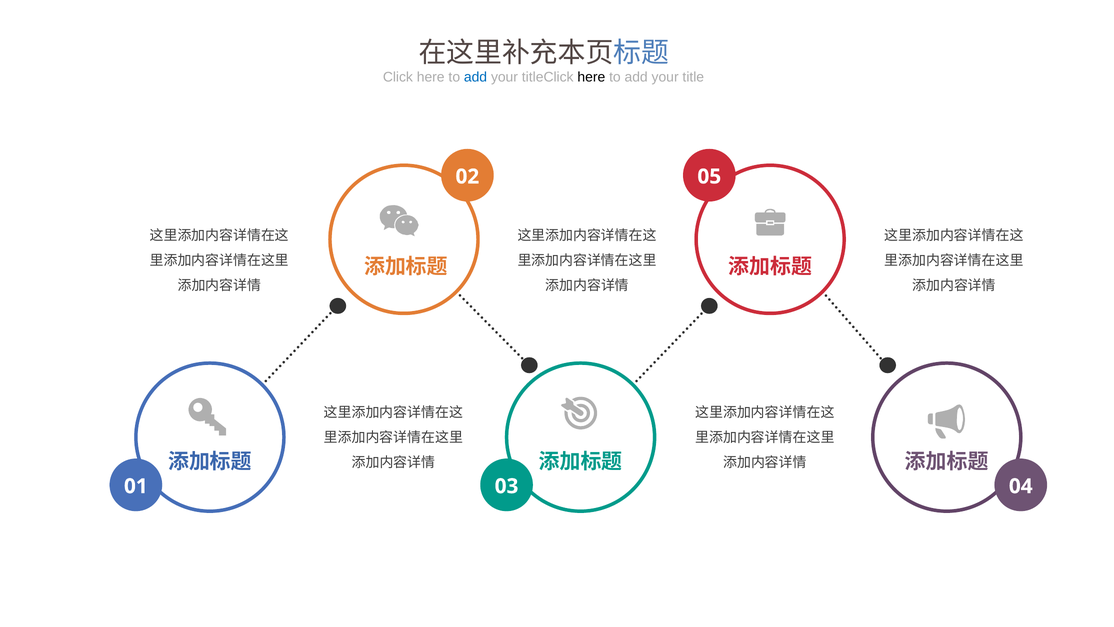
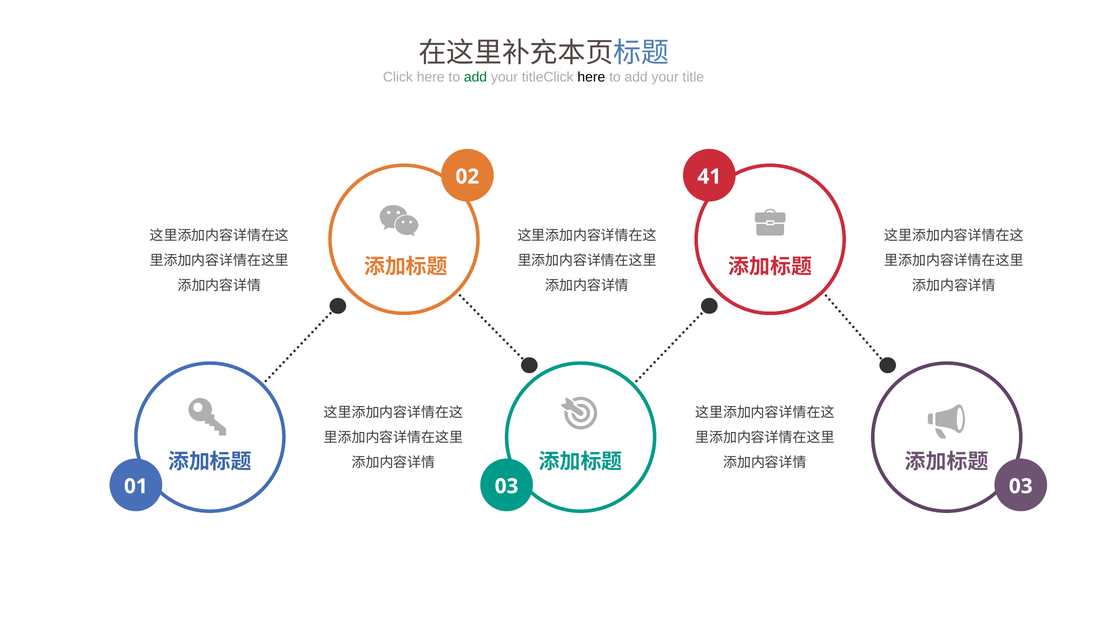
add at (475, 77) colour: blue -> green
05: 05 -> 41
03 04: 04 -> 03
